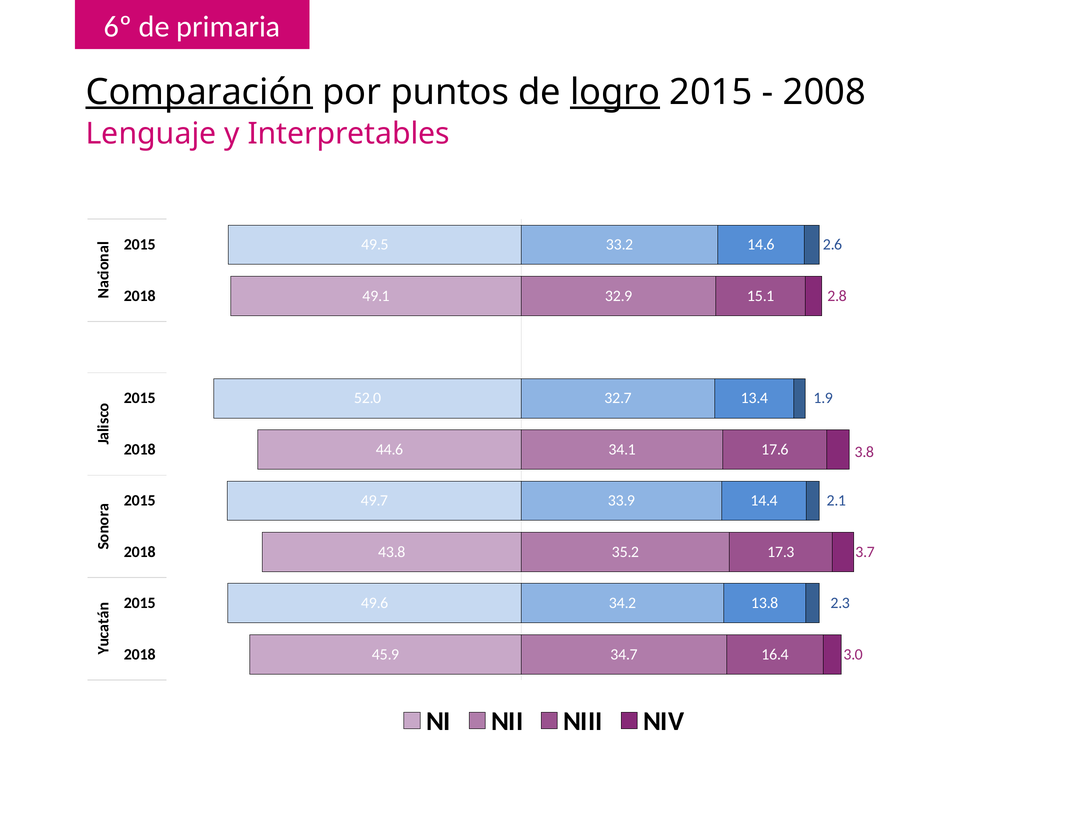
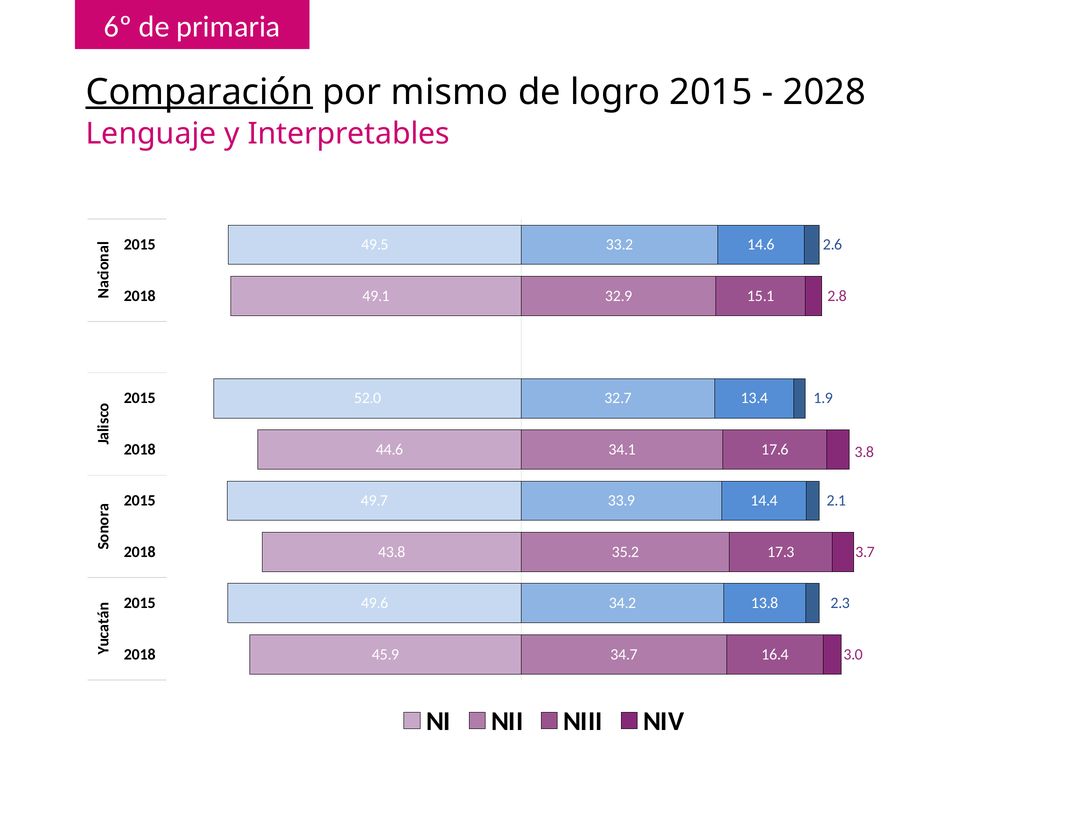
puntos: puntos -> mismo
logro underline: present -> none
2008: 2008 -> 2028
